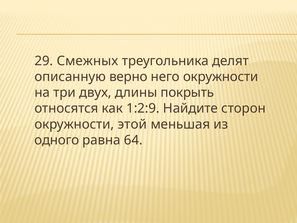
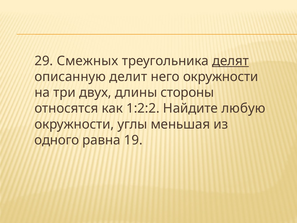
делят underline: none -> present
верно: верно -> делит
покрыть: покрыть -> стороны
1:2:9: 1:2:9 -> 1:2:2
сторон: сторон -> любую
этой: этой -> углы
64: 64 -> 19
